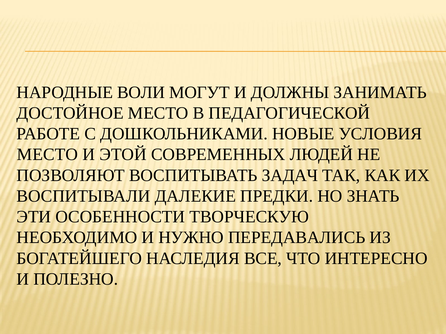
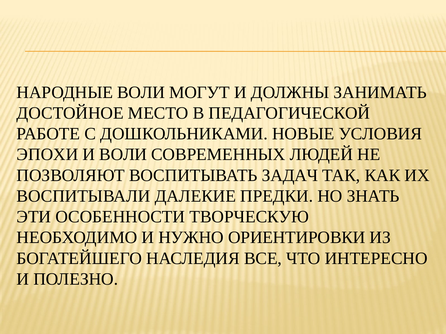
МЕСТО at (47, 155): МЕСТО -> ЭПОХИ
И ЭТОЙ: ЭТОЙ -> ВОЛИ
ПЕРЕДАВАЛИСЬ: ПЕРЕДАВАЛИСЬ -> ОРИЕНТИРОВКИ
